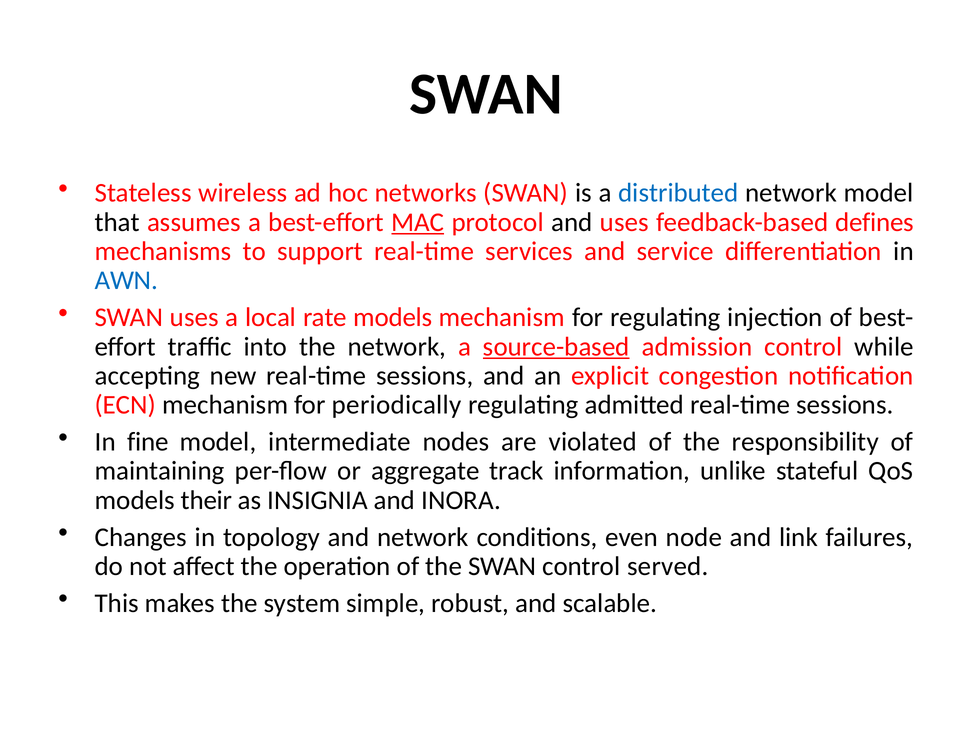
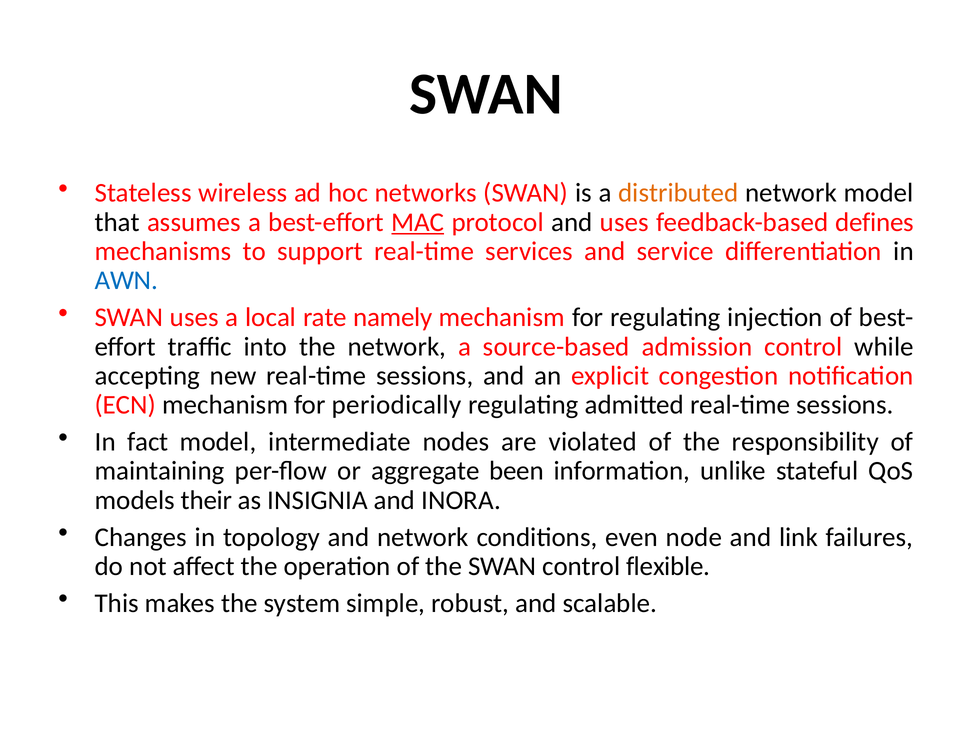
distributed colour: blue -> orange
rate models: models -> namely
source-based underline: present -> none
fine: fine -> fact
track: track -> been
served: served -> flexible
